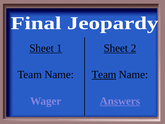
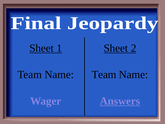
Team at (104, 74) underline: present -> none
